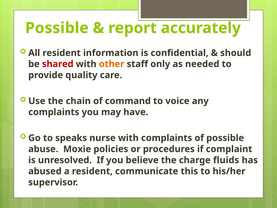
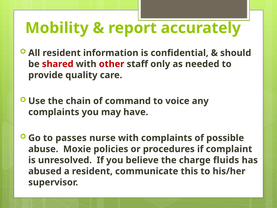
Possible at (57, 28): Possible -> Mobility
other colour: orange -> red
speaks: speaks -> passes
